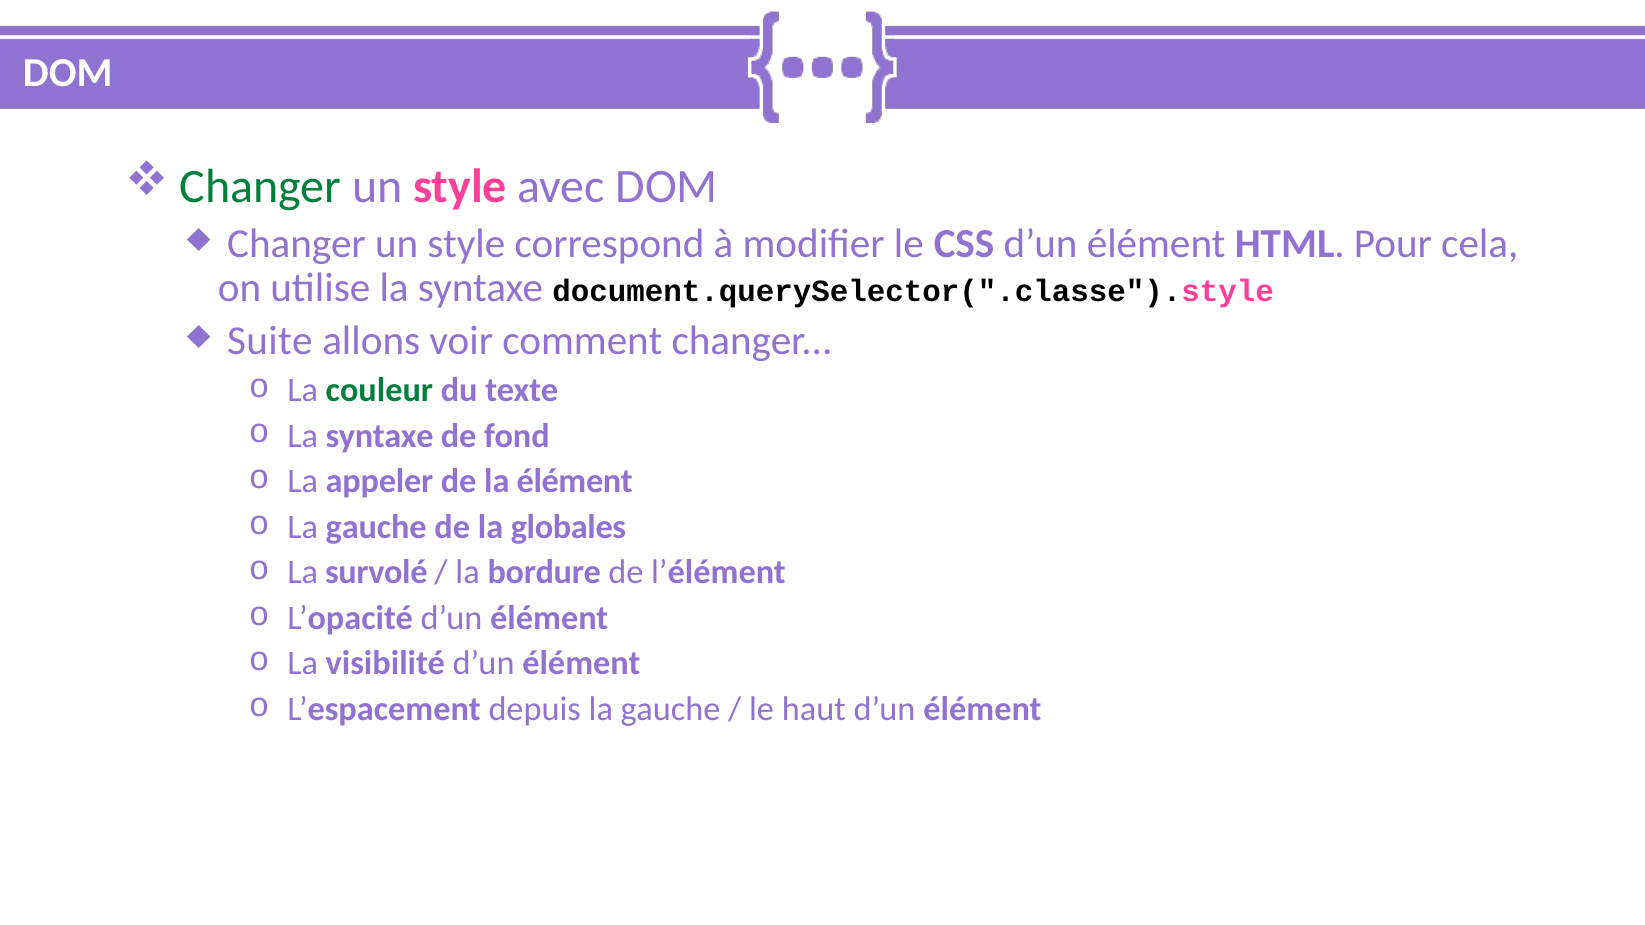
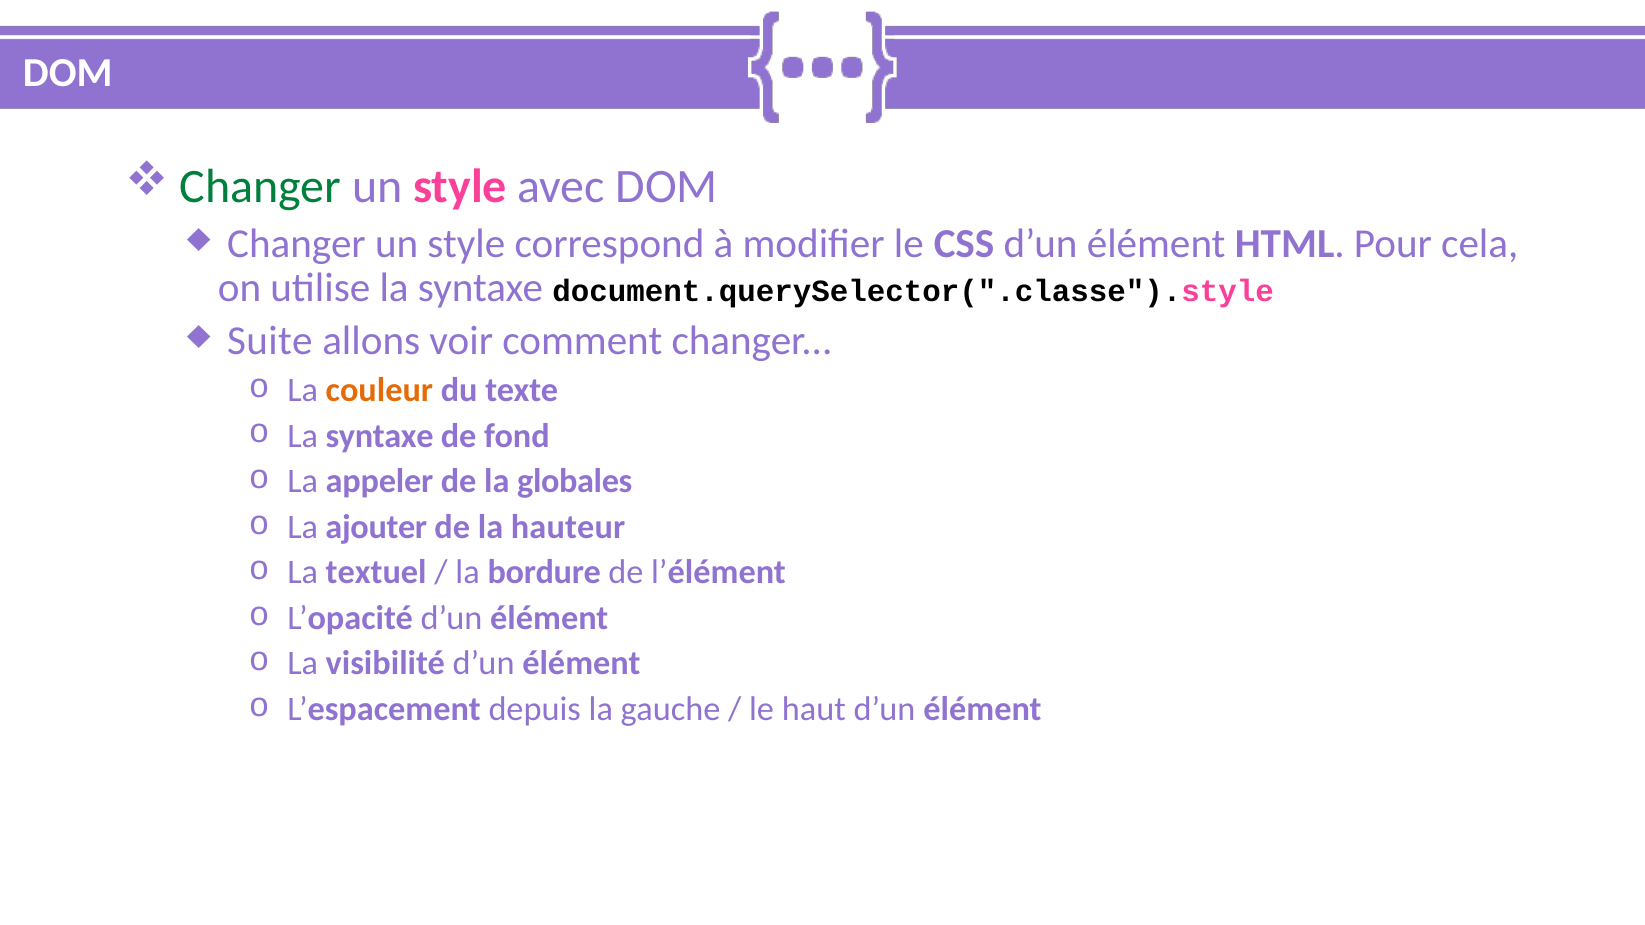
couleur colour: green -> orange
la élément: élément -> globales
gauche at (376, 527): gauche -> ajouter
globales: globales -> hauteur
survolé: survolé -> textuel
